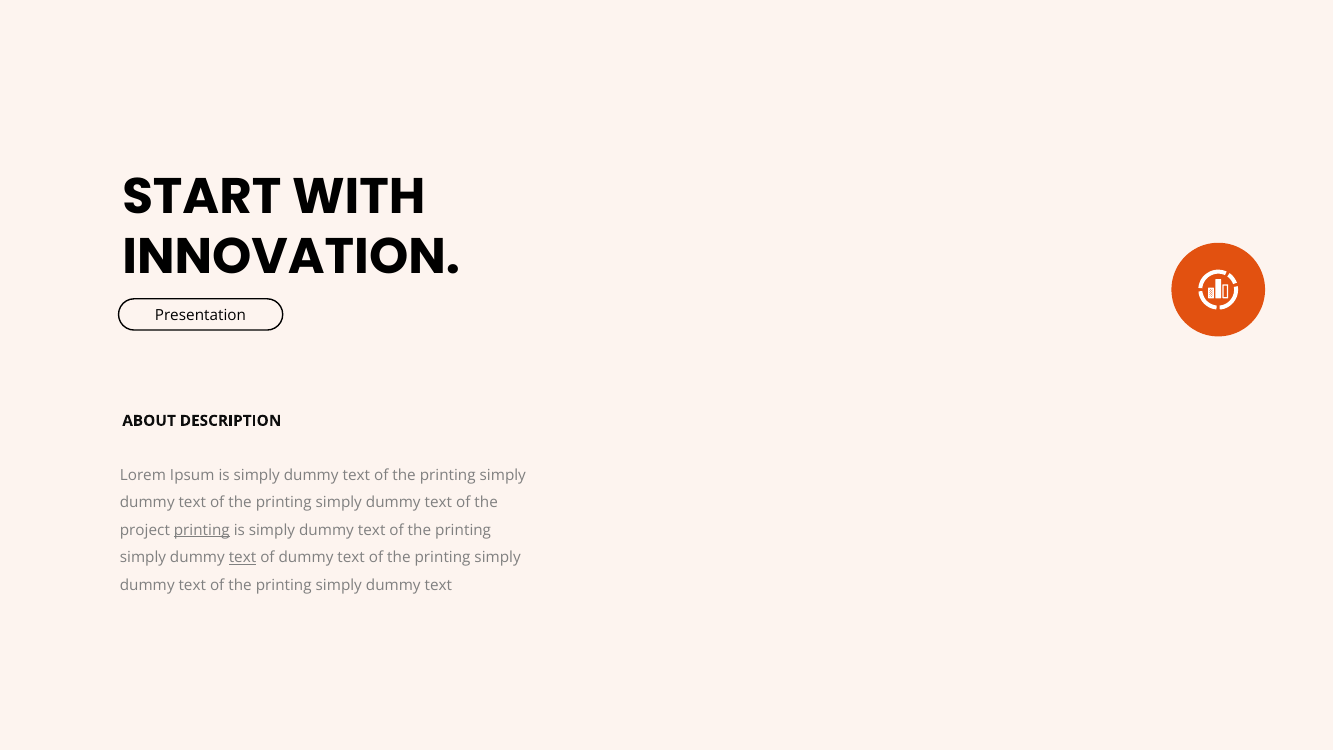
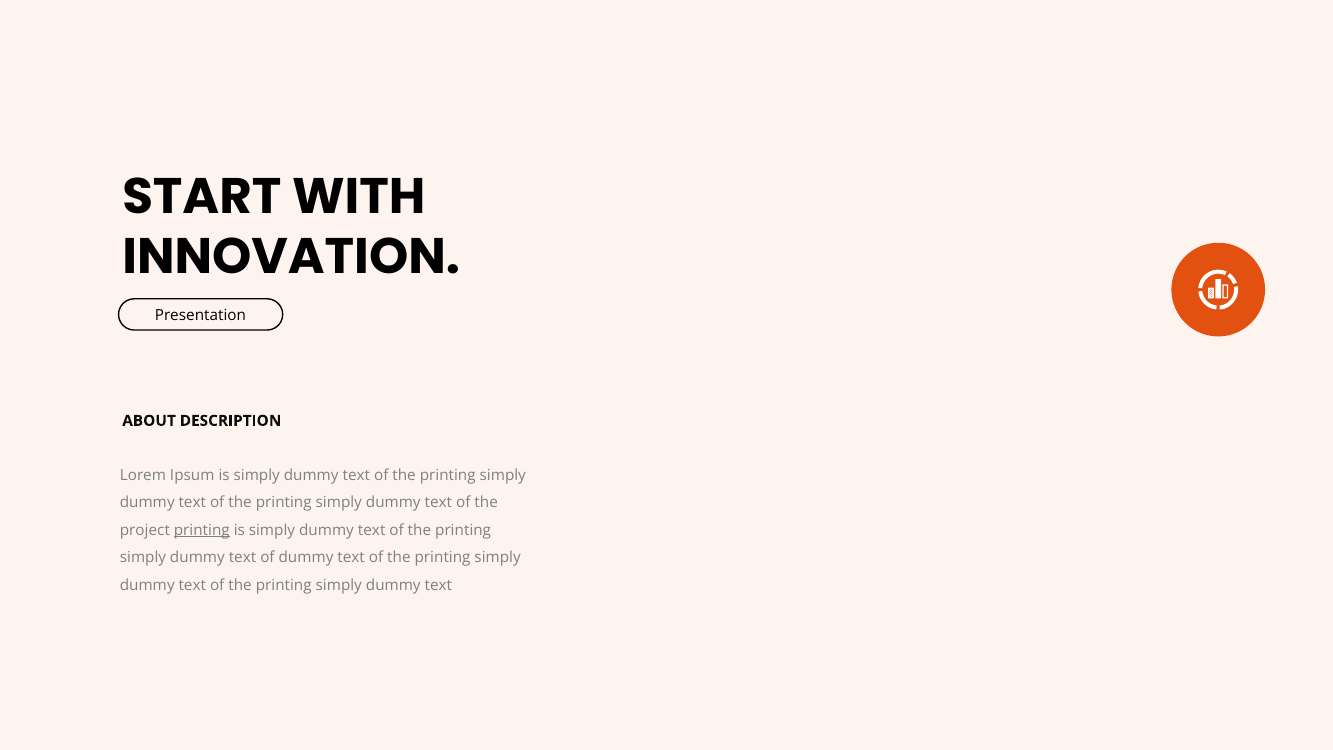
text at (243, 557) underline: present -> none
